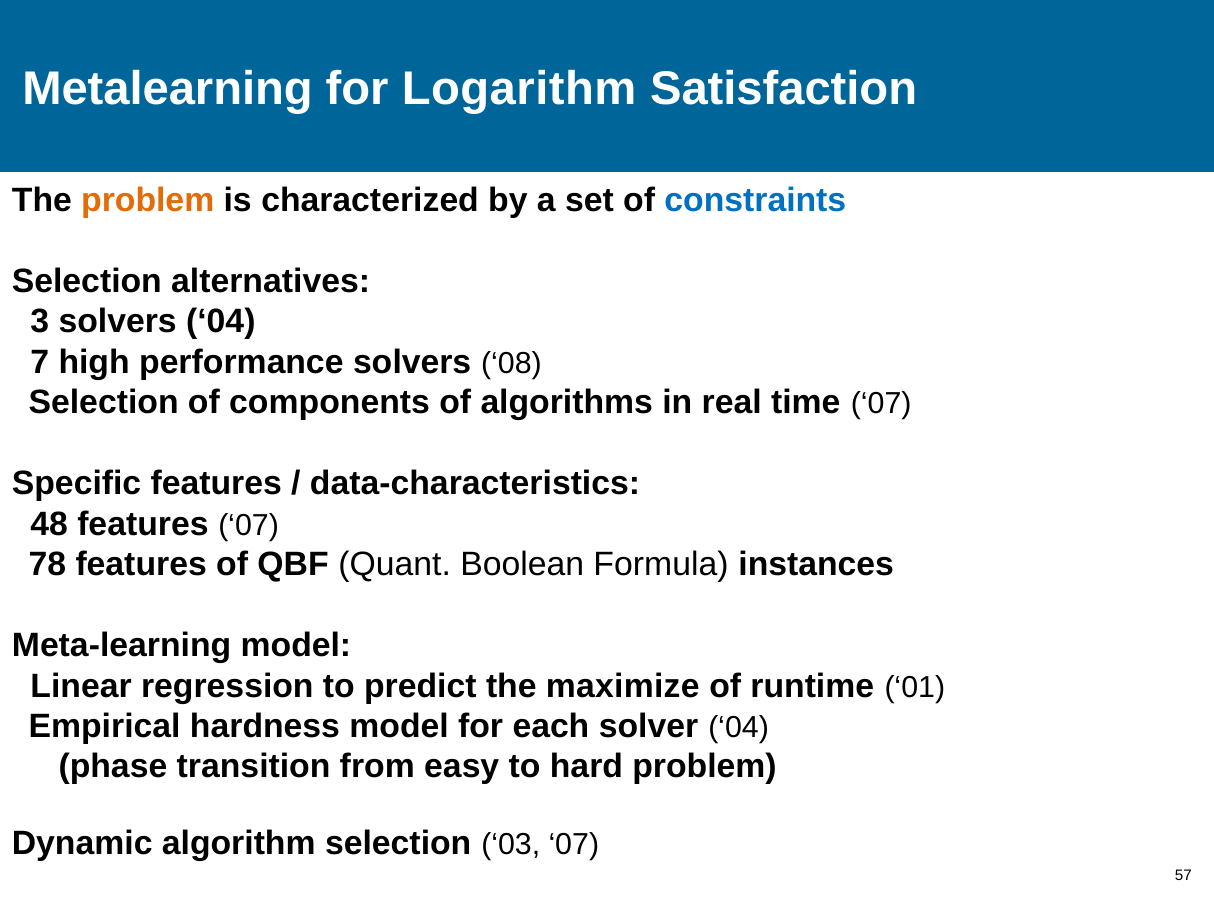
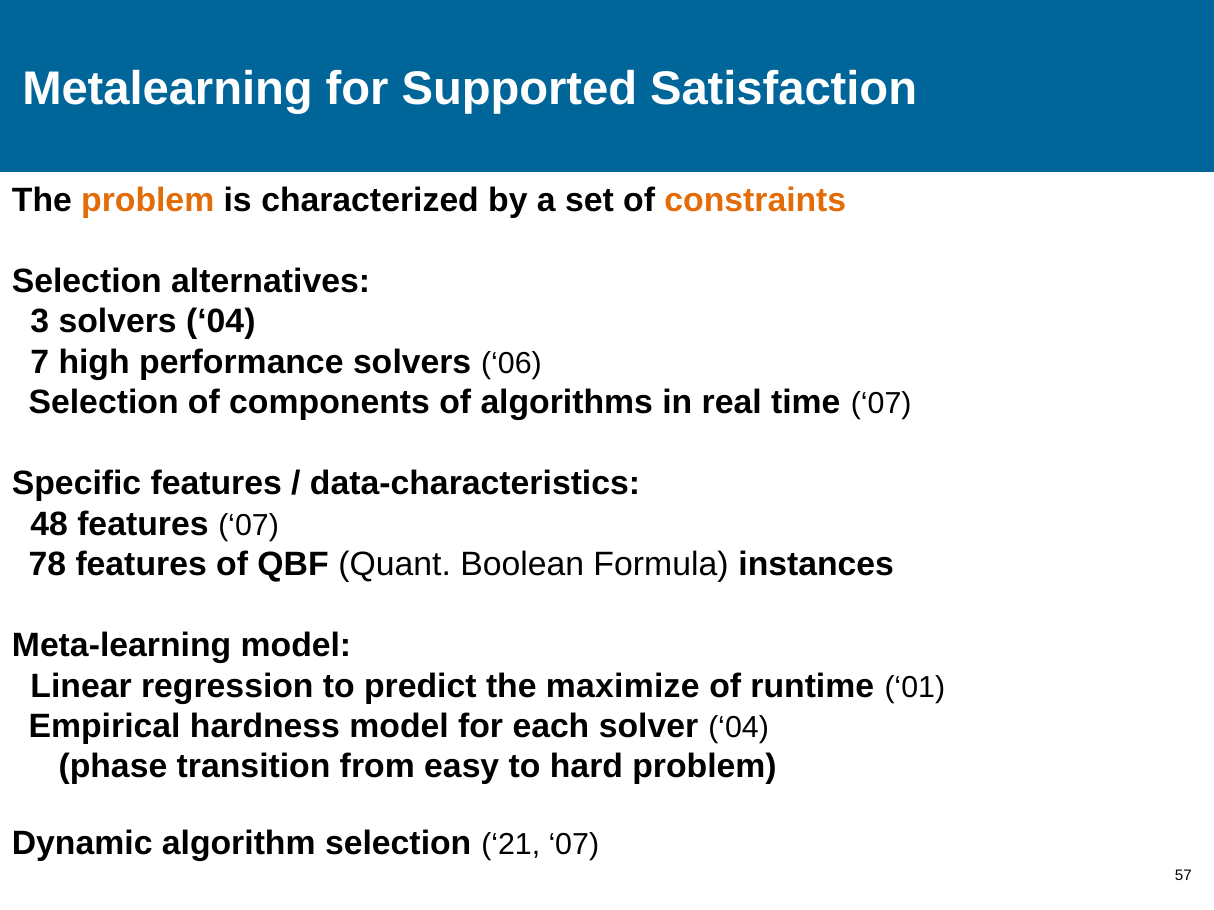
Logarithm: Logarithm -> Supported
constraints colour: blue -> orange
08: 08 -> 06
03: 03 -> 21
